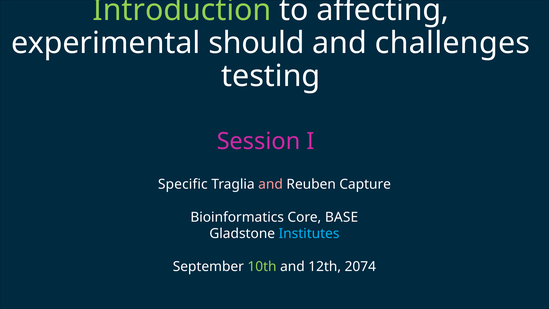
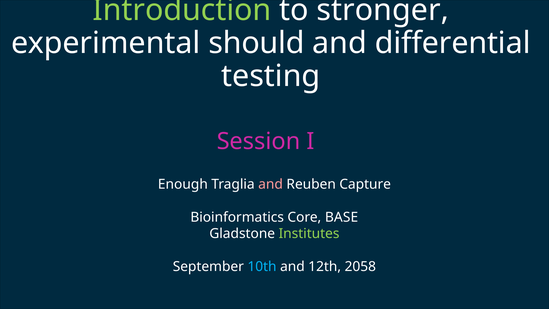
affecting: affecting -> stronger
challenges: challenges -> differential
Specific: Specific -> Enough
Institutes colour: light blue -> light green
10th colour: light green -> light blue
2074: 2074 -> 2058
